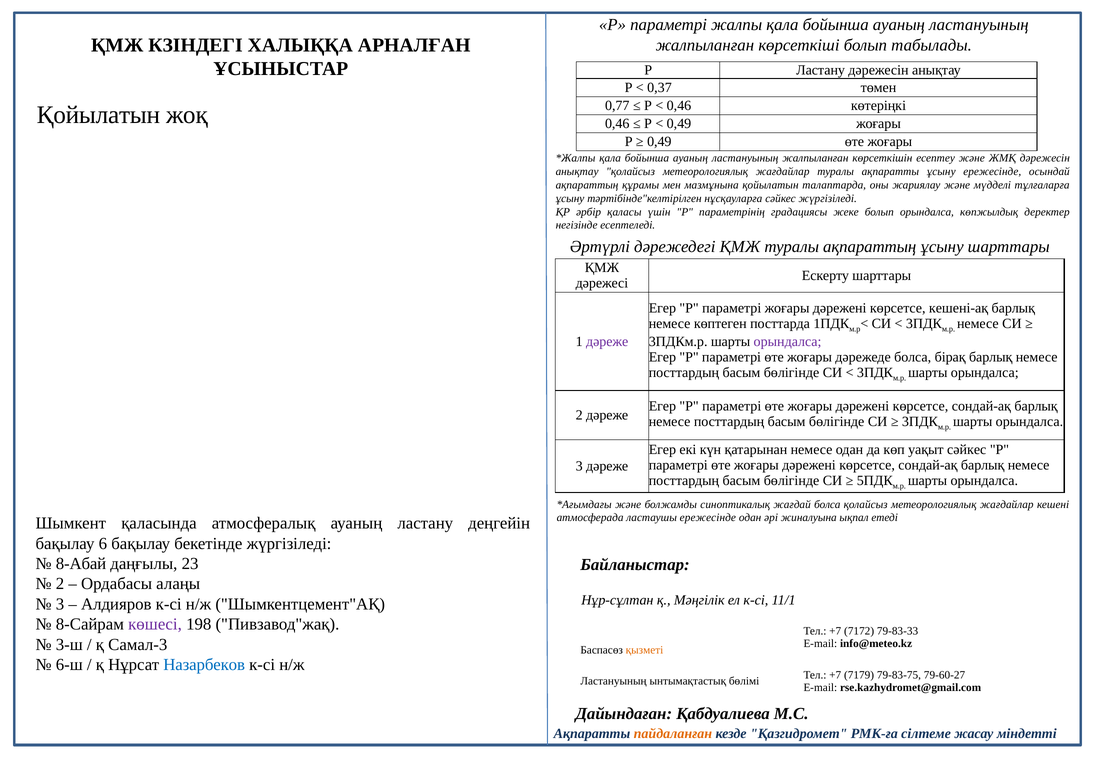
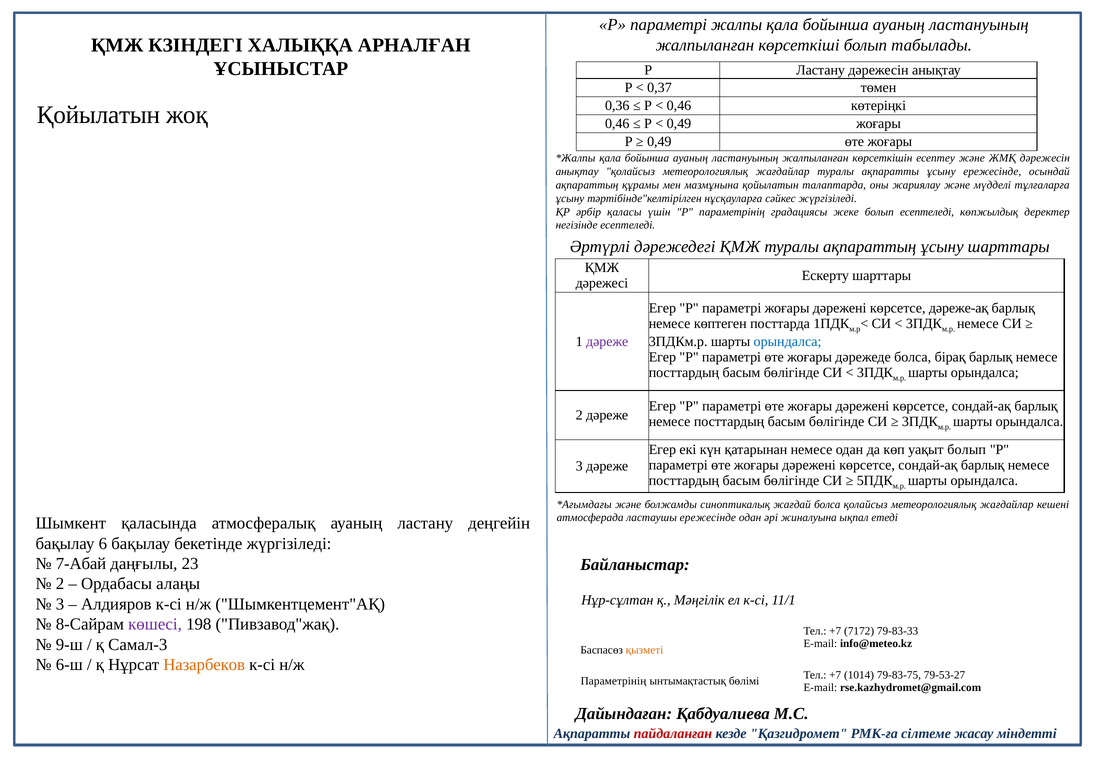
0,77: 0,77 -> 0,36
болып орындалса: орындалса -> есептеледі
кешені-ақ: кешені-ақ -> дәреже-ақ
орындалса at (788, 342) colour: purple -> blue
уақыт сәйкес: сәйкес -> болып
8-Абай: 8-Абай -> 7-Абай
3-ш: 3-ш -> 9-ш
Назарбеков colour: blue -> orange
7179: 7179 -> 1014
79-60-27: 79-60-27 -> 79-53-27
Ластануының at (614, 681): Ластануының -> Параметрінің
пайдаланған colour: orange -> red
